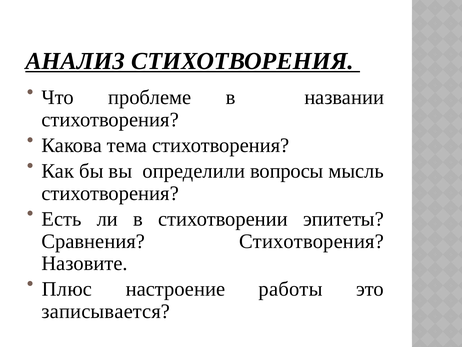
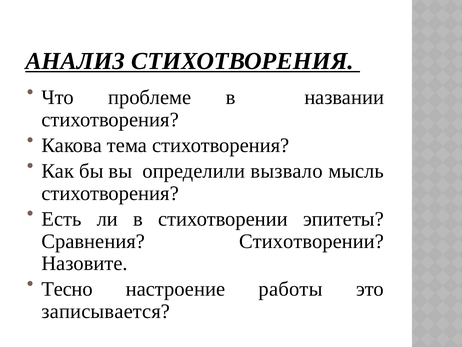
вопросы: вопросы -> вызвало
Сравнения Стихотворения: Стихотворения -> Стихотворении
Плюс: Плюс -> Тесно
